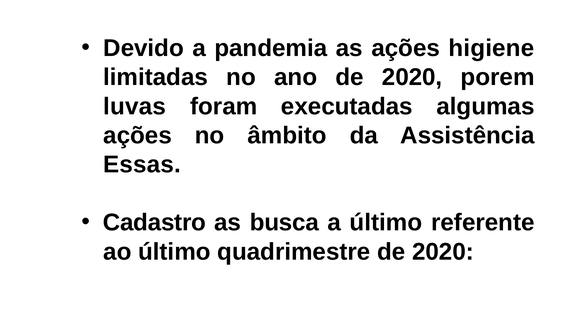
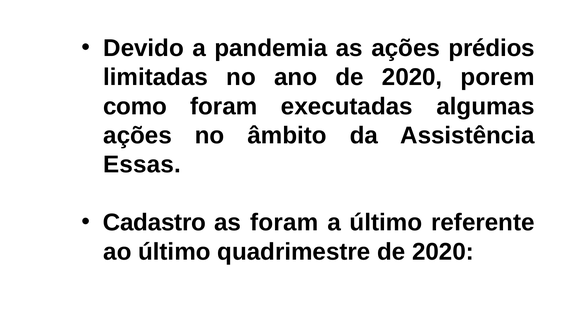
higiene: higiene -> prédios
luvas: luvas -> como
as busca: busca -> foram
